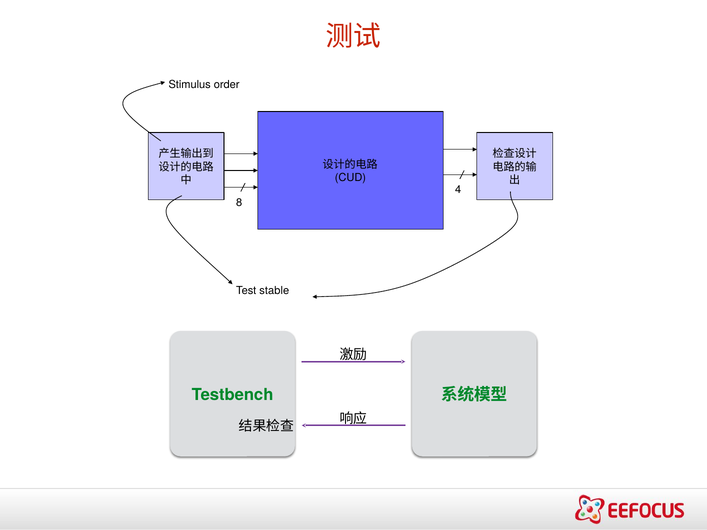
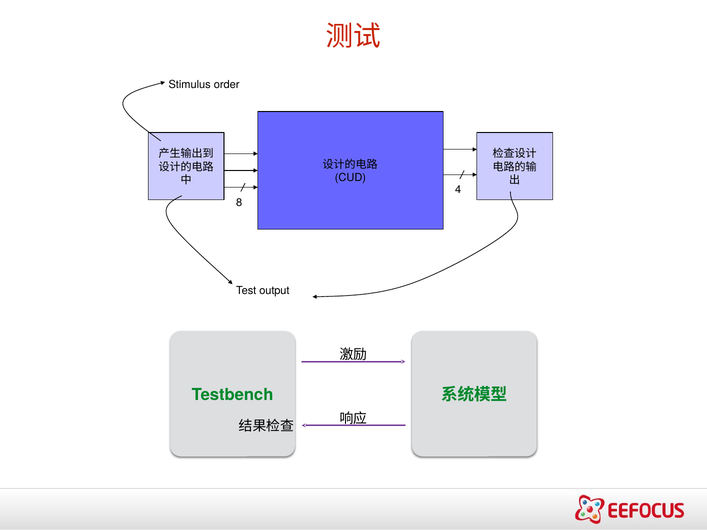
stable: stable -> output
